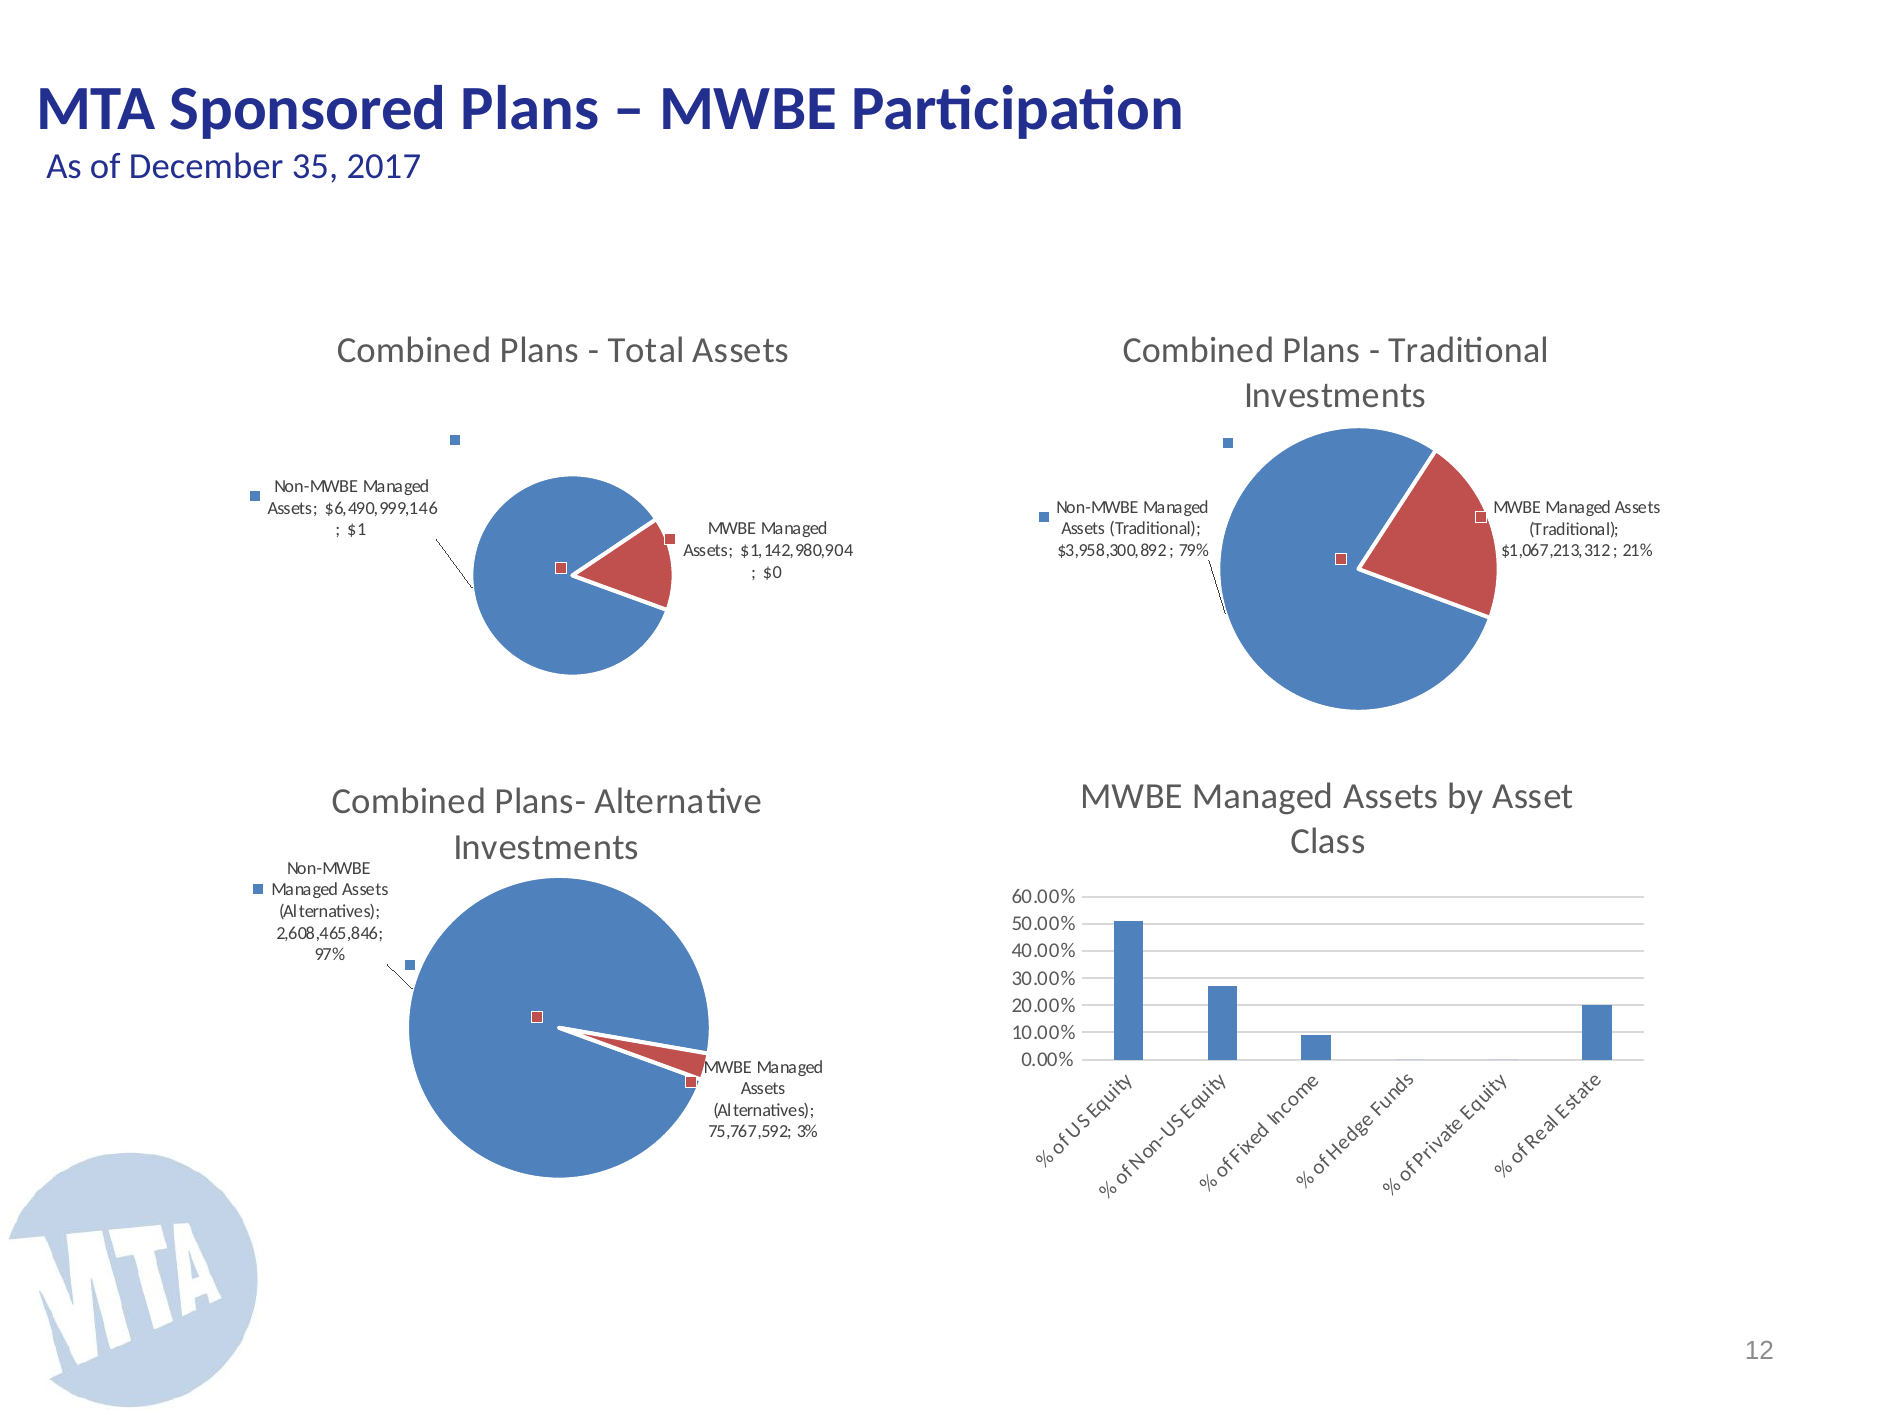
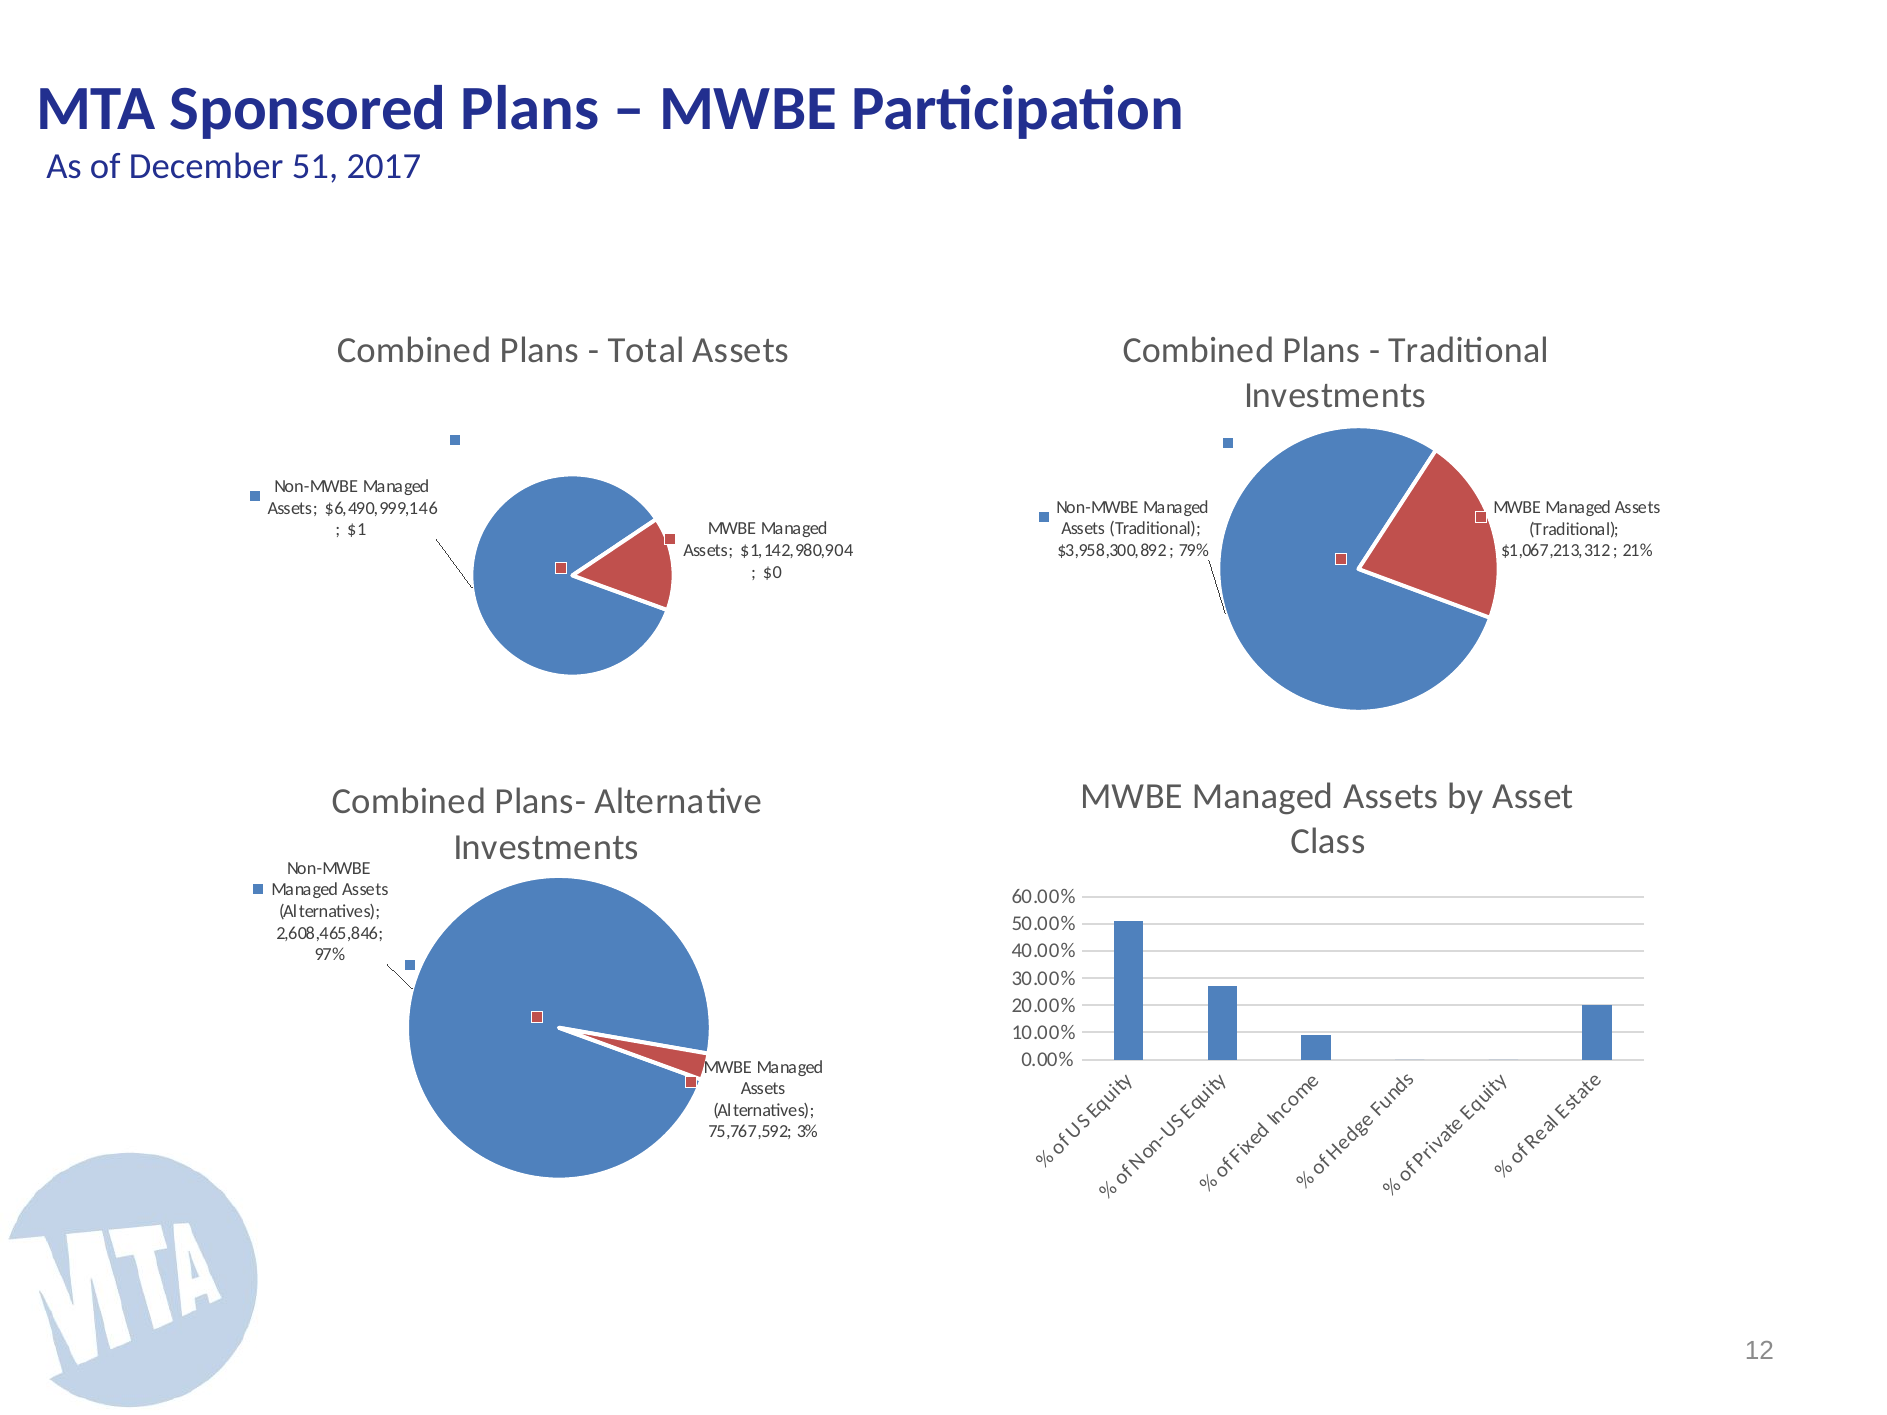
35: 35 -> 51
